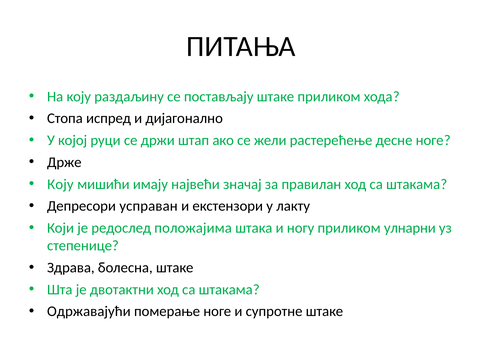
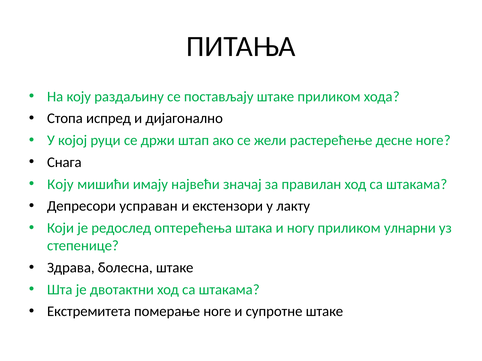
Држе: Држе -> Снага
положајима: положајима -> оптерећења
Одржавајући: Одржавајући -> Екстремитета
